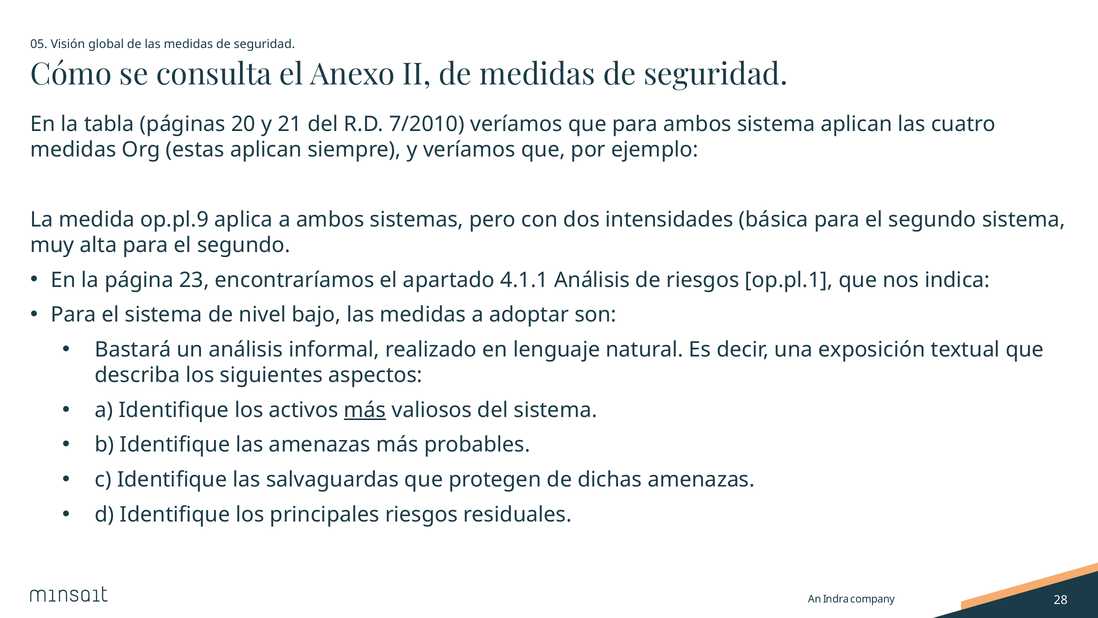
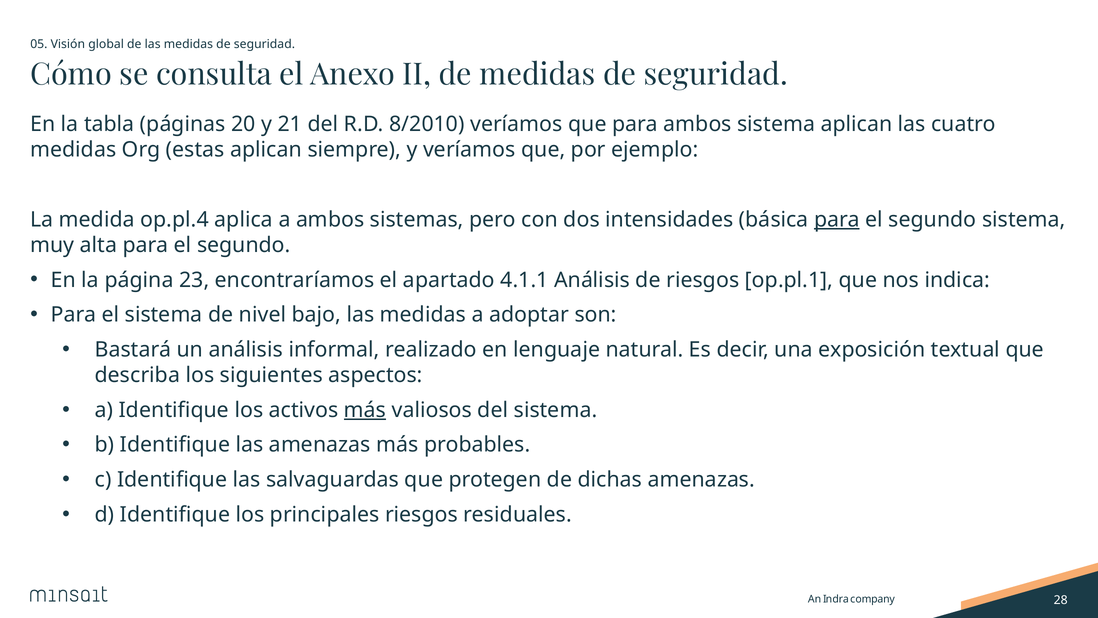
7/2010: 7/2010 -> 8/2010
op.pl.9: op.pl.9 -> op.pl.4
para at (837, 219) underline: none -> present
